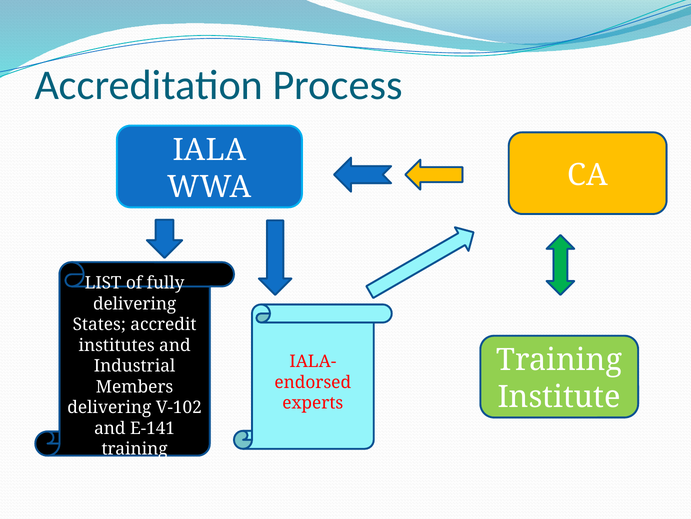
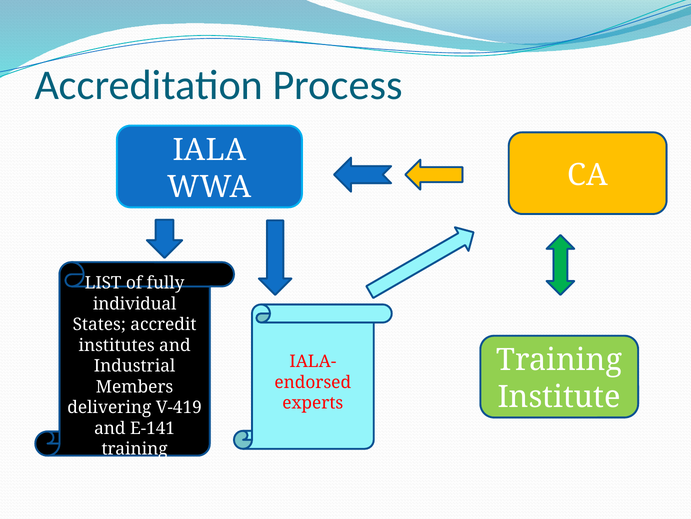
delivering at (135, 303): delivering -> individual
V-102: V-102 -> V-419
